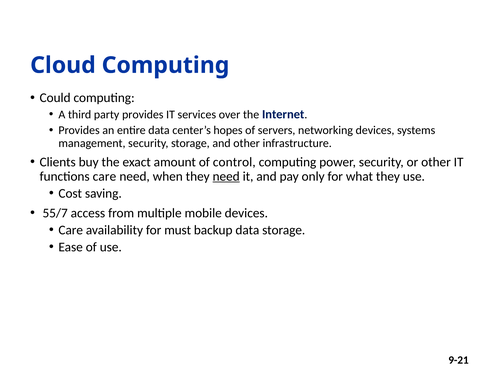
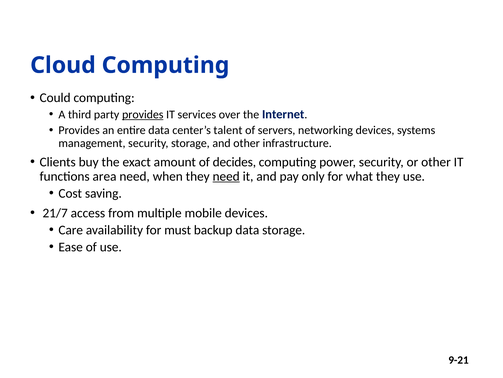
provides at (143, 114) underline: none -> present
hopes: hopes -> talent
control: control -> decides
functions care: care -> area
55/7: 55/7 -> 21/7
